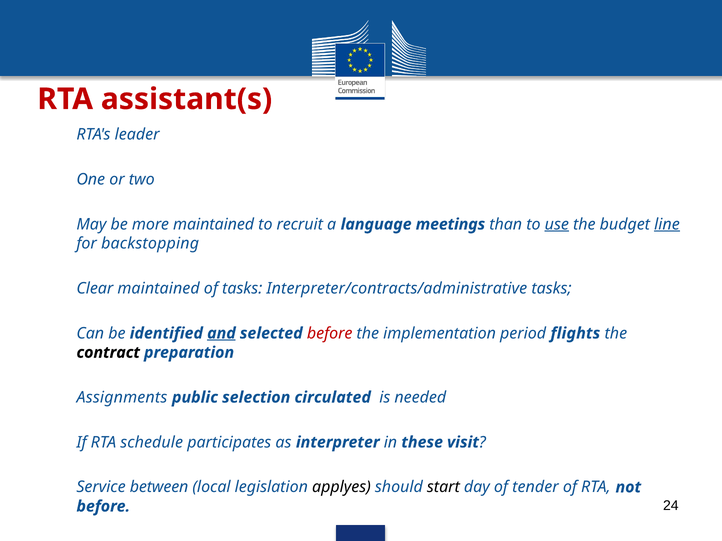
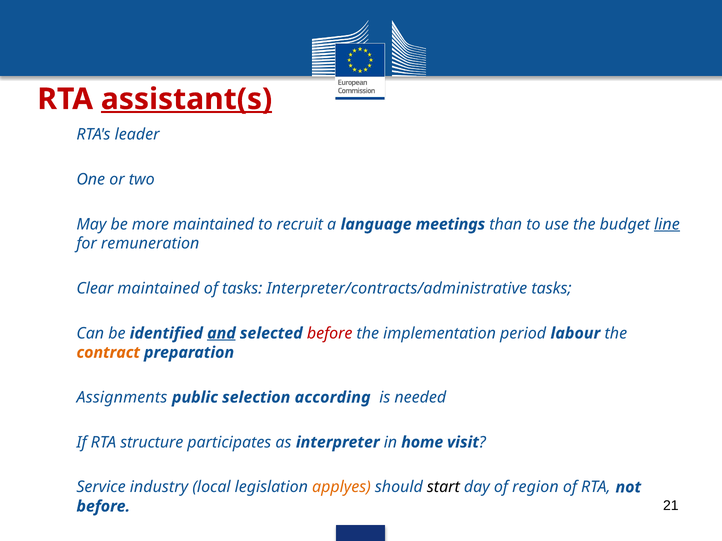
assistant(s underline: none -> present
use underline: present -> none
backstopping: backstopping -> remuneration
flights: flights -> labour
contract colour: black -> orange
circulated: circulated -> according
schedule: schedule -> structure
these: these -> home
between: between -> industry
applyes colour: black -> orange
tender: tender -> region
24: 24 -> 21
